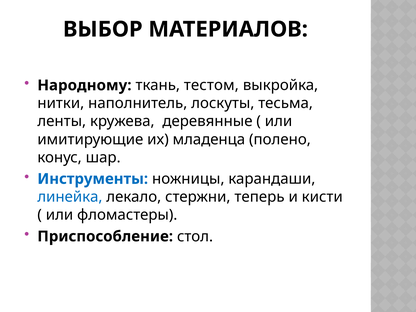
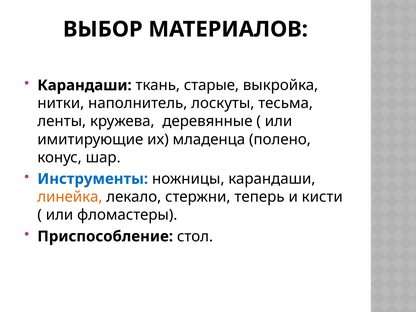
Народному at (84, 85): Народному -> Карандаши
тестом: тестом -> старые
линейка colour: blue -> orange
